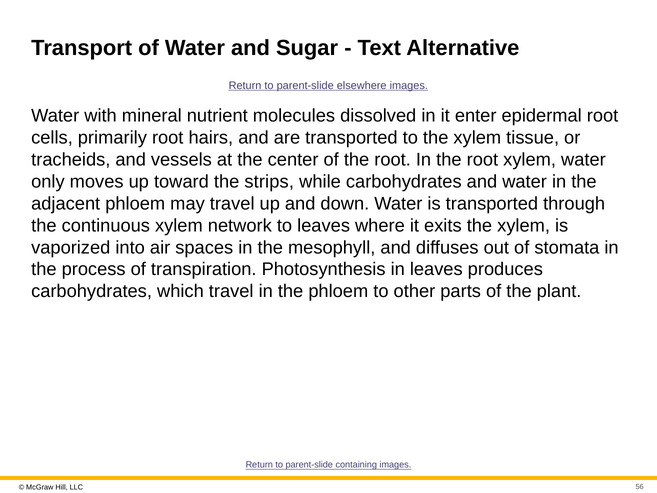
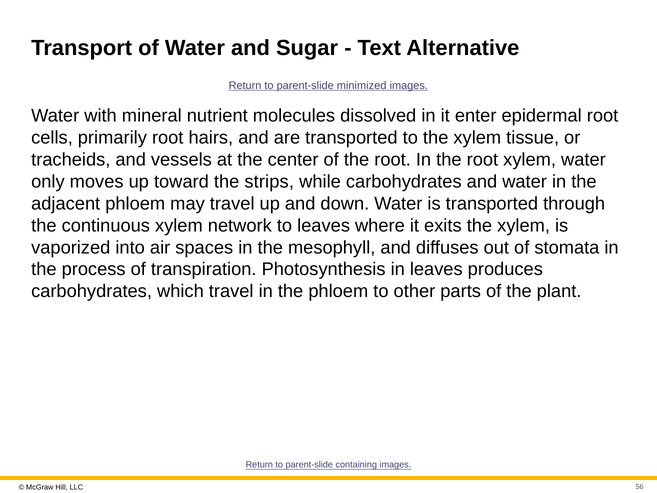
elsewhere: elsewhere -> minimized
